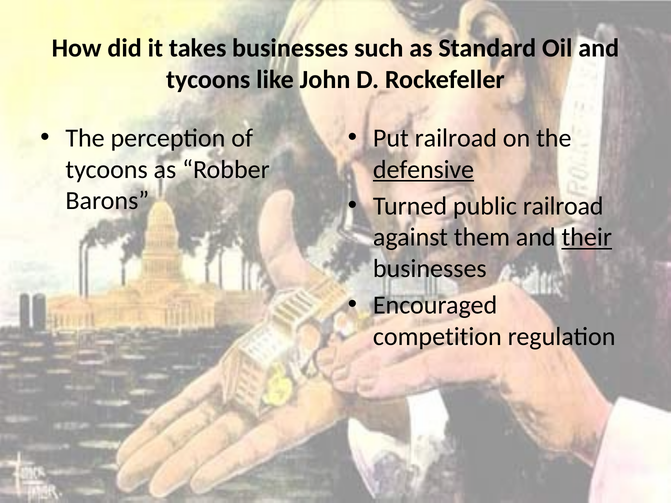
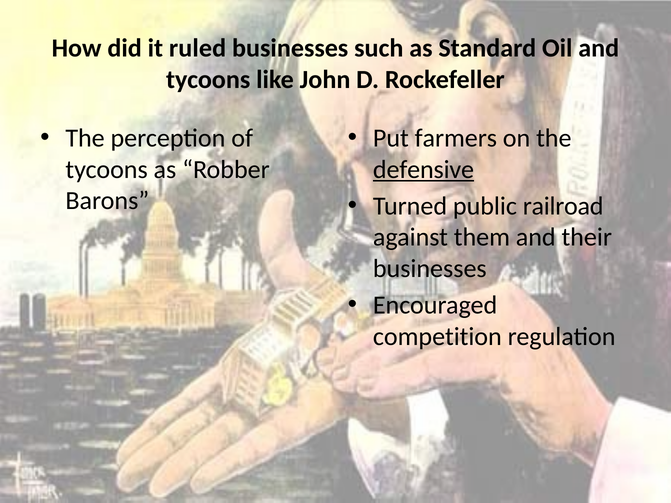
takes: takes -> ruled
Put railroad: railroad -> farmers
their underline: present -> none
